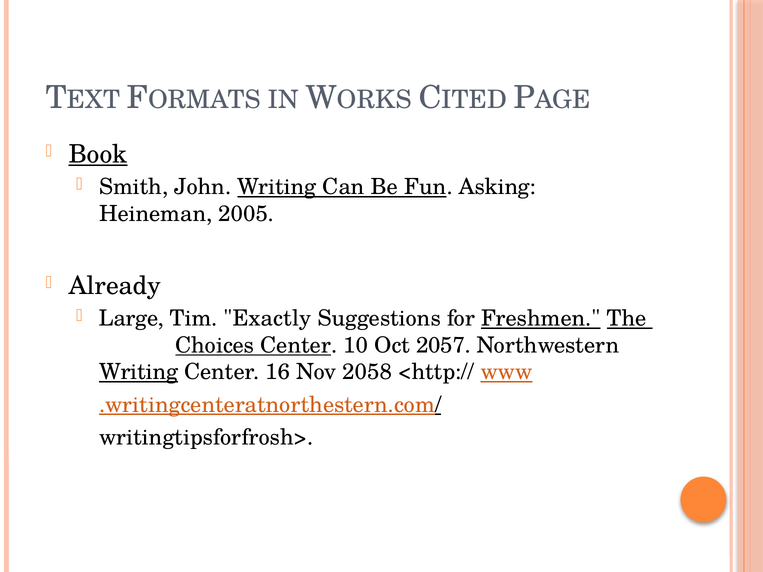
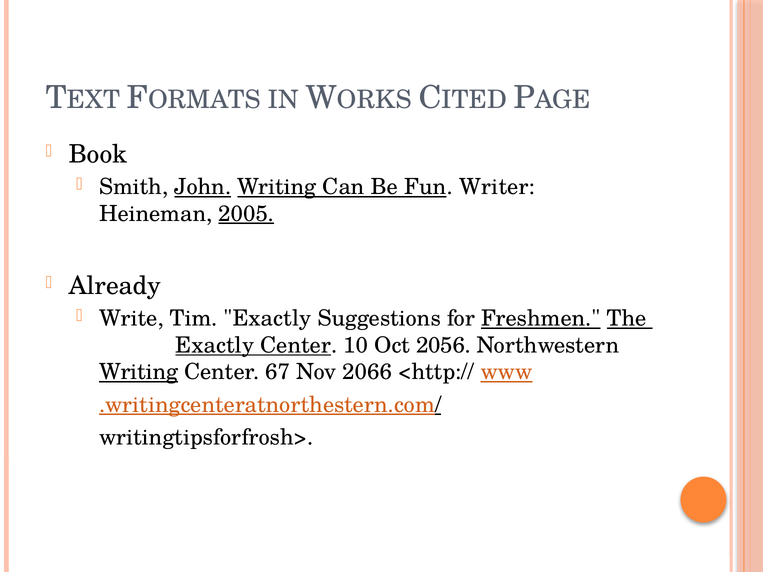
Book underline: present -> none
John underline: none -> present
Asking: Asking -> Writer
2005 underline: none -> present
Large: Large -> Write
Choices at (215, 345): Choices -> Exactly
2057: 2057 -> 2056
16: 16 -> 67
2058: 2058 -> 2066
